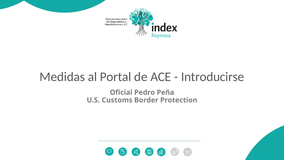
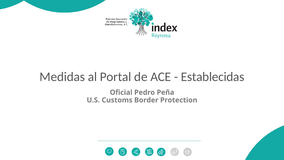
Introducirse: Introducirse -> Establecidas
